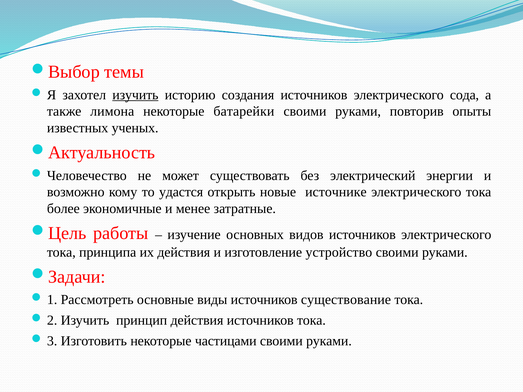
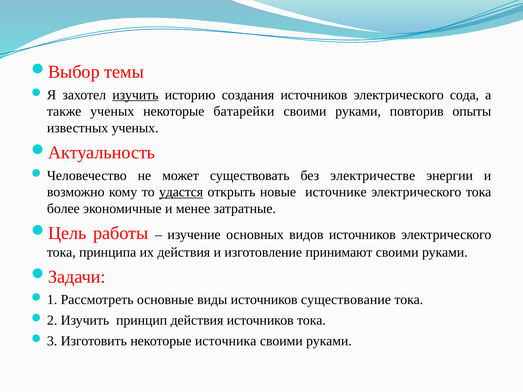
также лимона: лимона -> ученых
электрический: электрический -> электричестве
удастся underline: none -> present
устройство: устройство -> принимают
частицами: частицами -> источника
